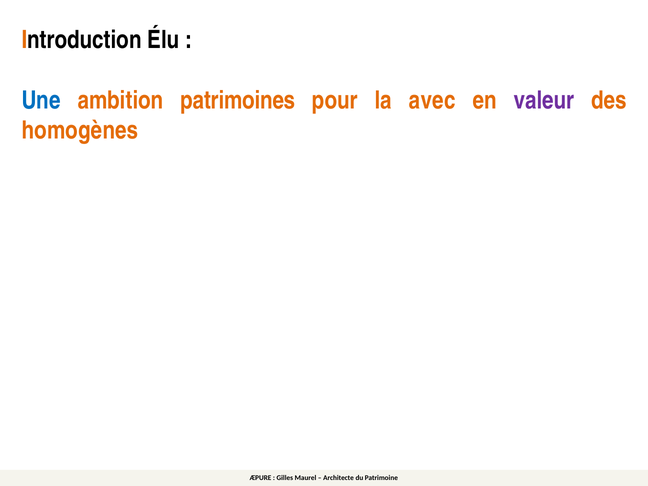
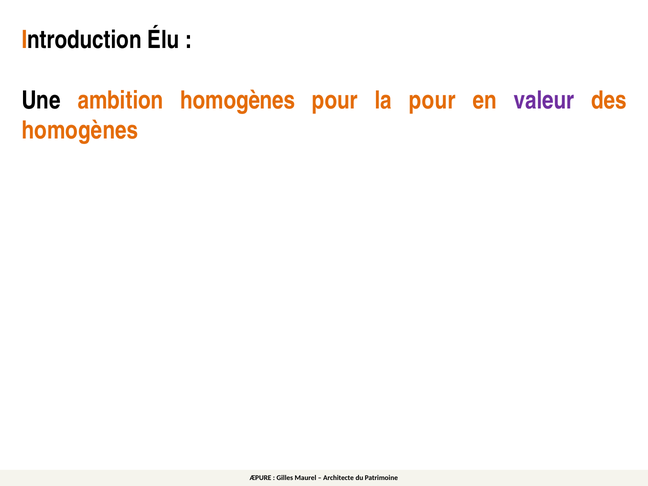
Une colour: blue -> black
ambition patrimoines: patrimoines -> homogènes
la avec: avec -> pour
